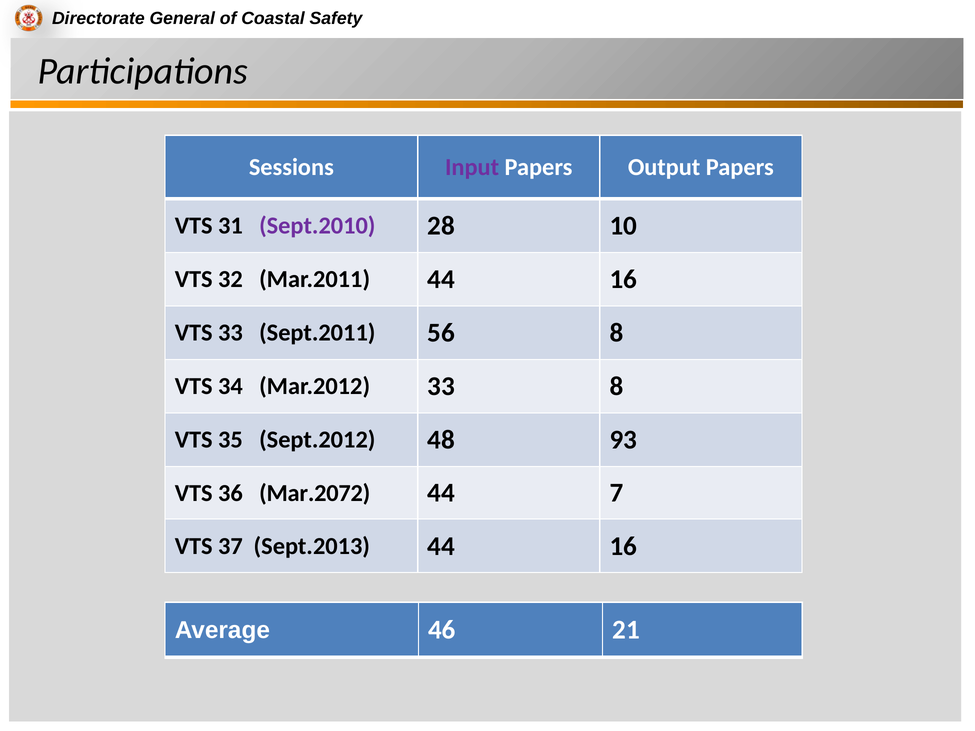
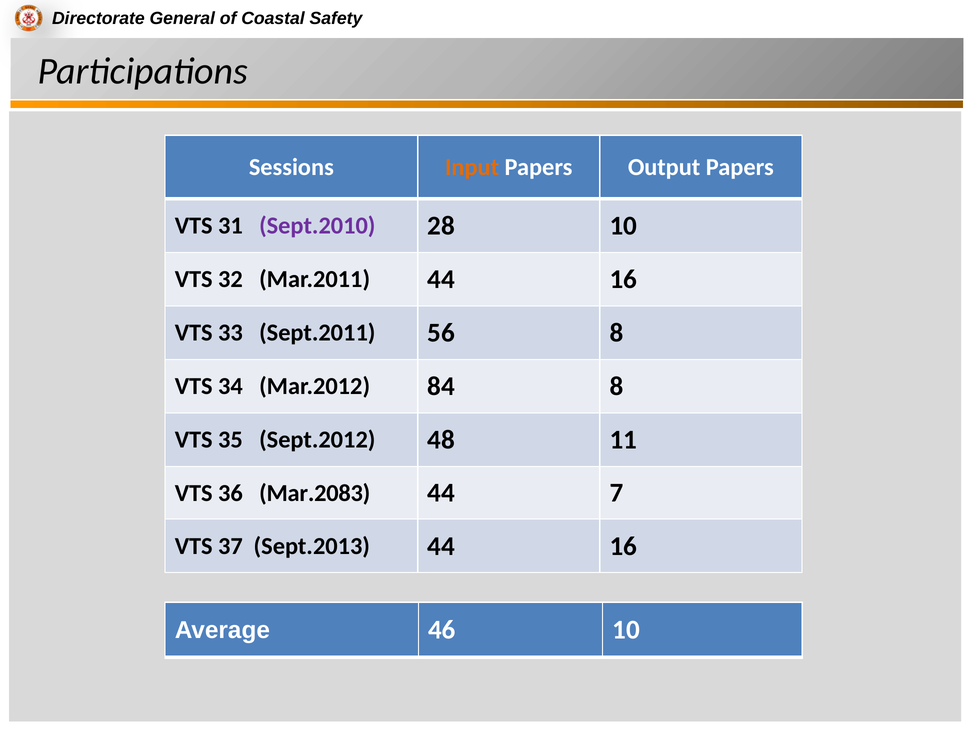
Input colour: purple -> orange
Mar.2012 33: 33 -> 84
93: 93 -> 11
Mar.2072: Mar.2072 -> Mar.2083
46 21: 21 -> 10
